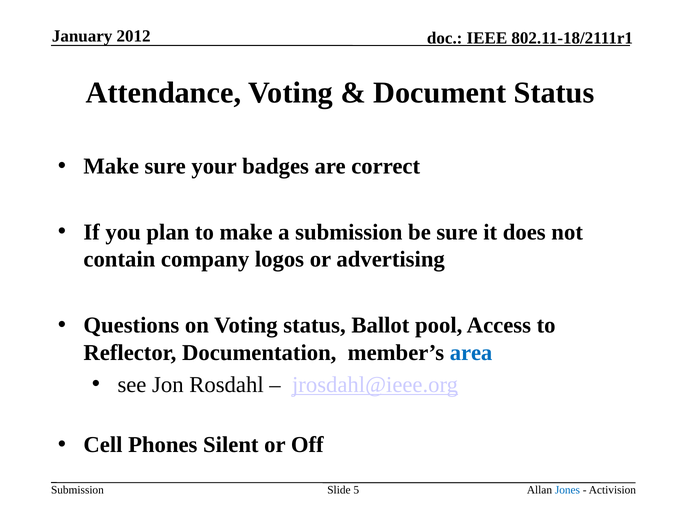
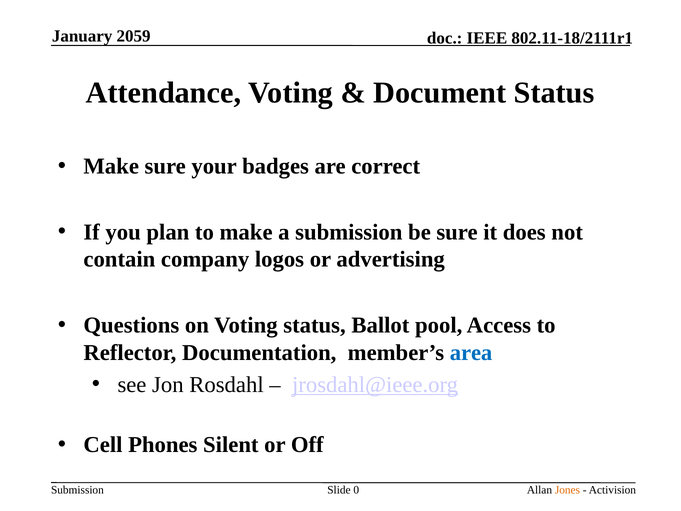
2012: 2012 -> 2059
5: 5 -> 0
Jones colour: blue -> orange
